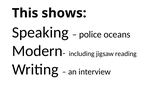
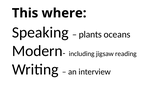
shows: shows -> where
police: police -> plants
